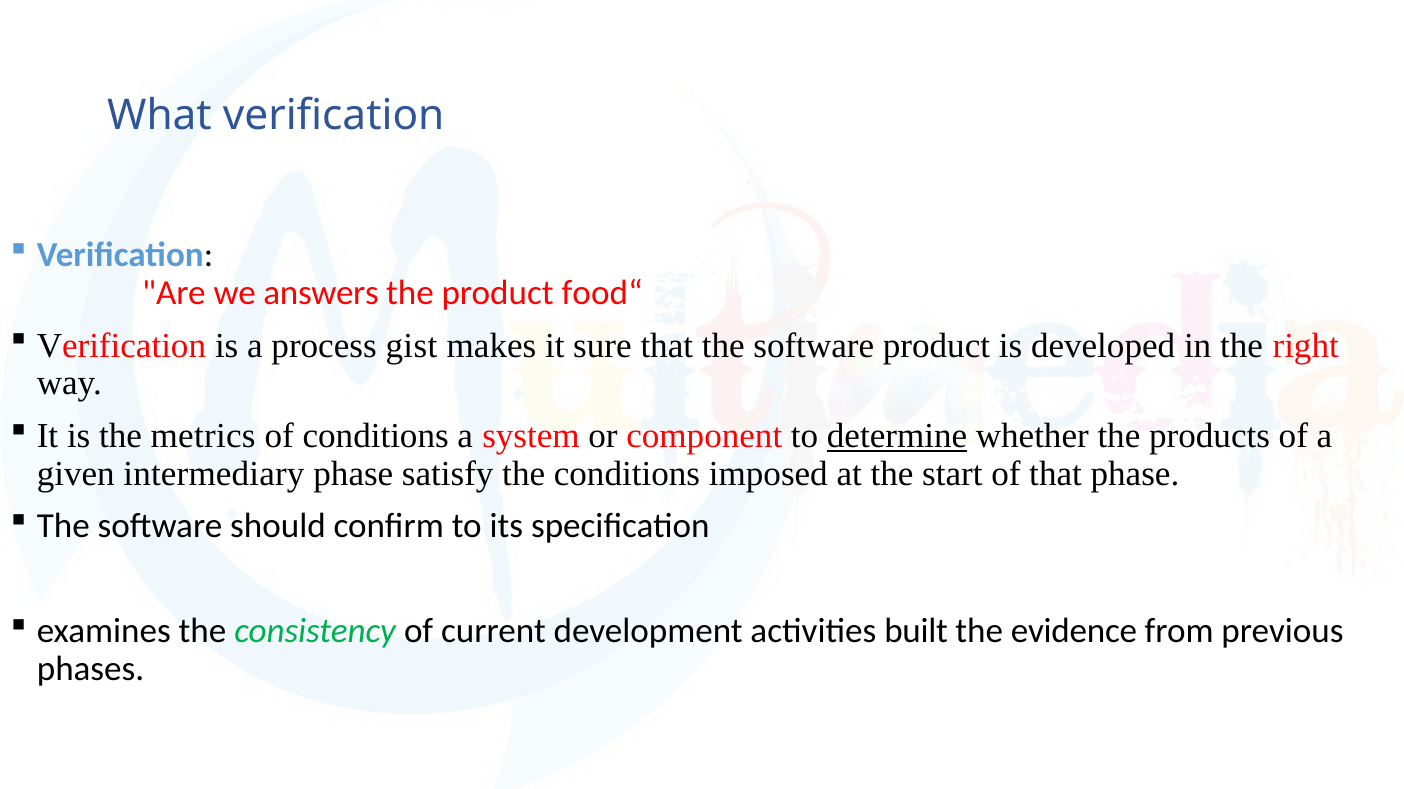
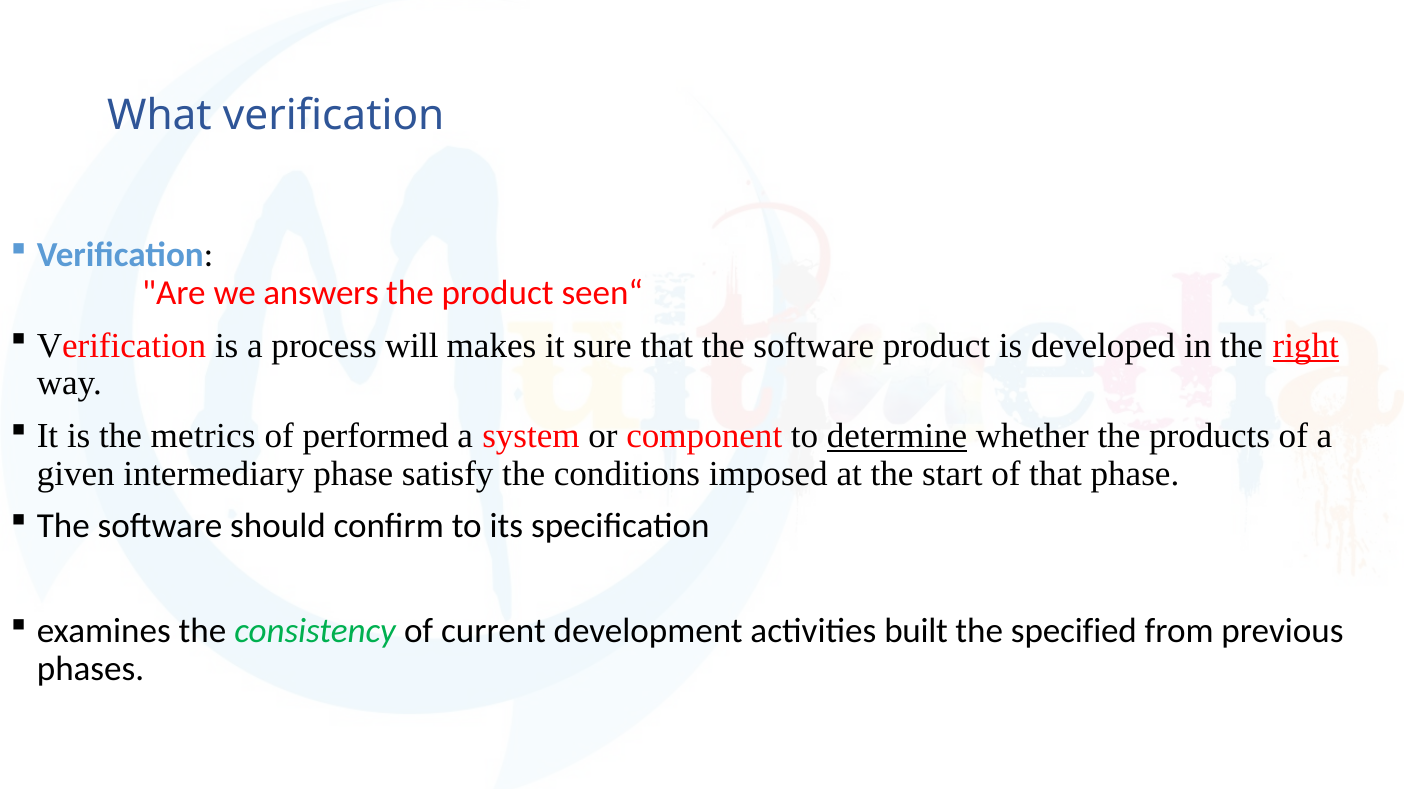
food“: food“ -> seen“
gist: gist -> will
right underline: none -> present
of conditions: conditions -> performed
evidence: evidence -> specified
